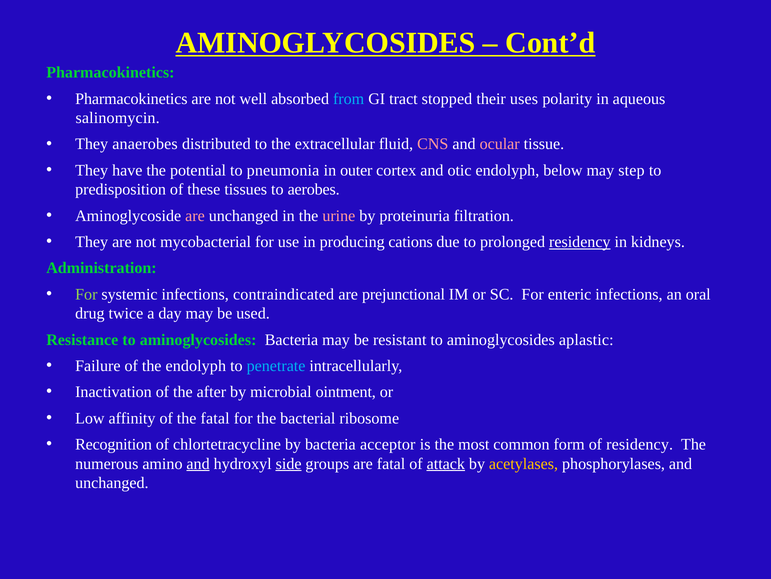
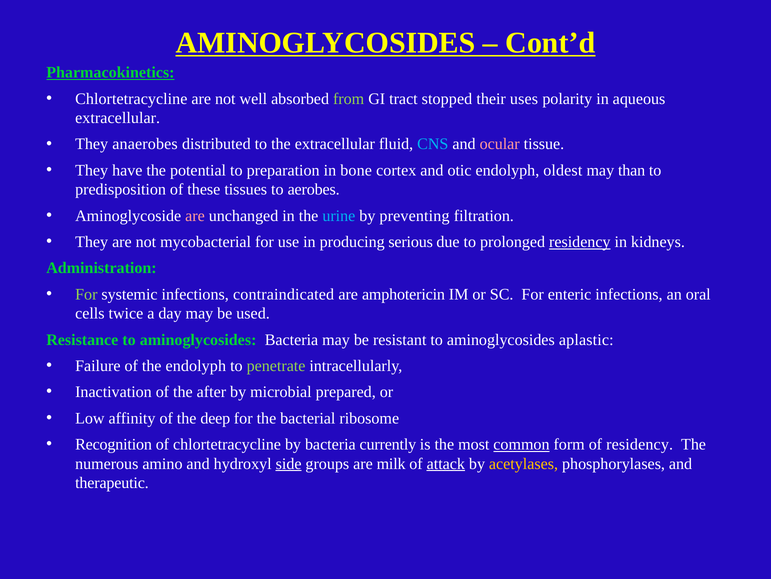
Pharmacokinetics at (110, 72) underline: none -> present
Pharmacokinetics at (131, 99): Pharmacokinetics -> Chlortetracycline
from colour: light blue -> light green
salinomycin at (118, 118): salinomycin -> extracellular
CNS colour: pink -> light blue
pneumonia: pneumonia -> preparation
outer: outer -> bone
below: below -> oldest
step: step -> than
urine colour: pink -> light blue
proteinuria: proteinuria -> preventing
cations: cations -> serious
prejunctional: prejunctional -> amphotericin
drug: drug -> cells
penetrate colour: light blue -> light green
ointment: ointment -> prepared
the fatal: fatal -> deep
acceptor: acceptor -> currently
common underline: none -> present
and at (198, 463) underline: present -> none
are fatal: fatal -> milk
unchanged at (112, 482): unchanged -> therapeutic
